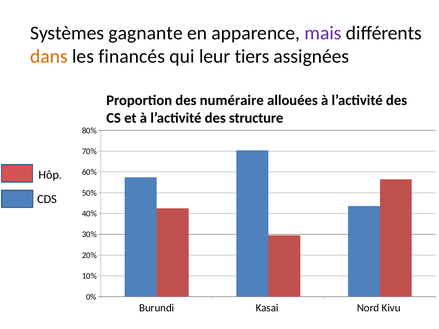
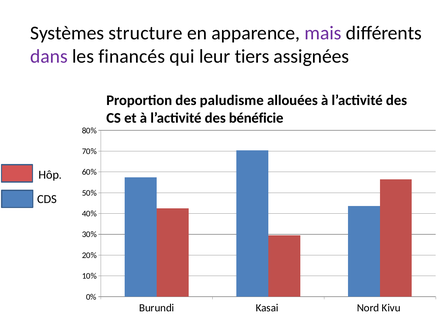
gagnante: gagnante -> structure
dans colour: orange -> purple
numéraire: numéraire -> paludisme
structure: structure -> bénéficie
